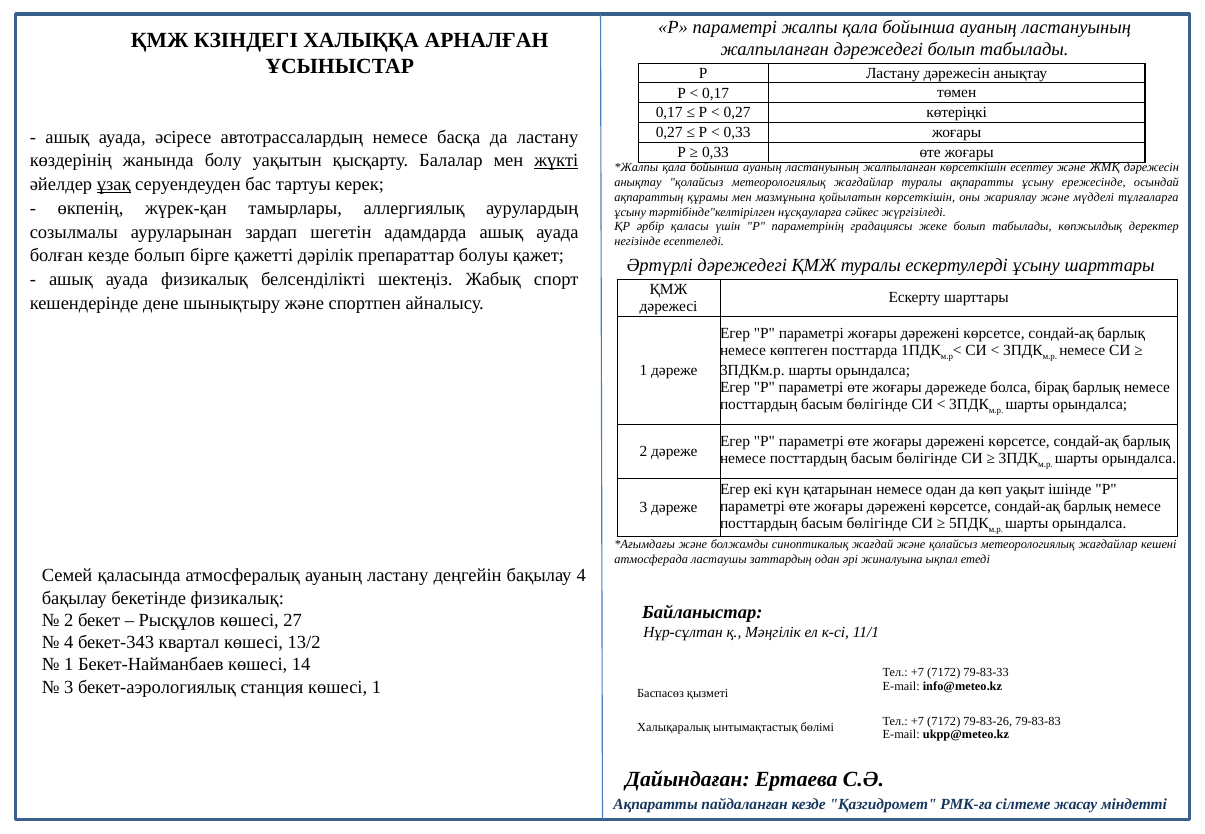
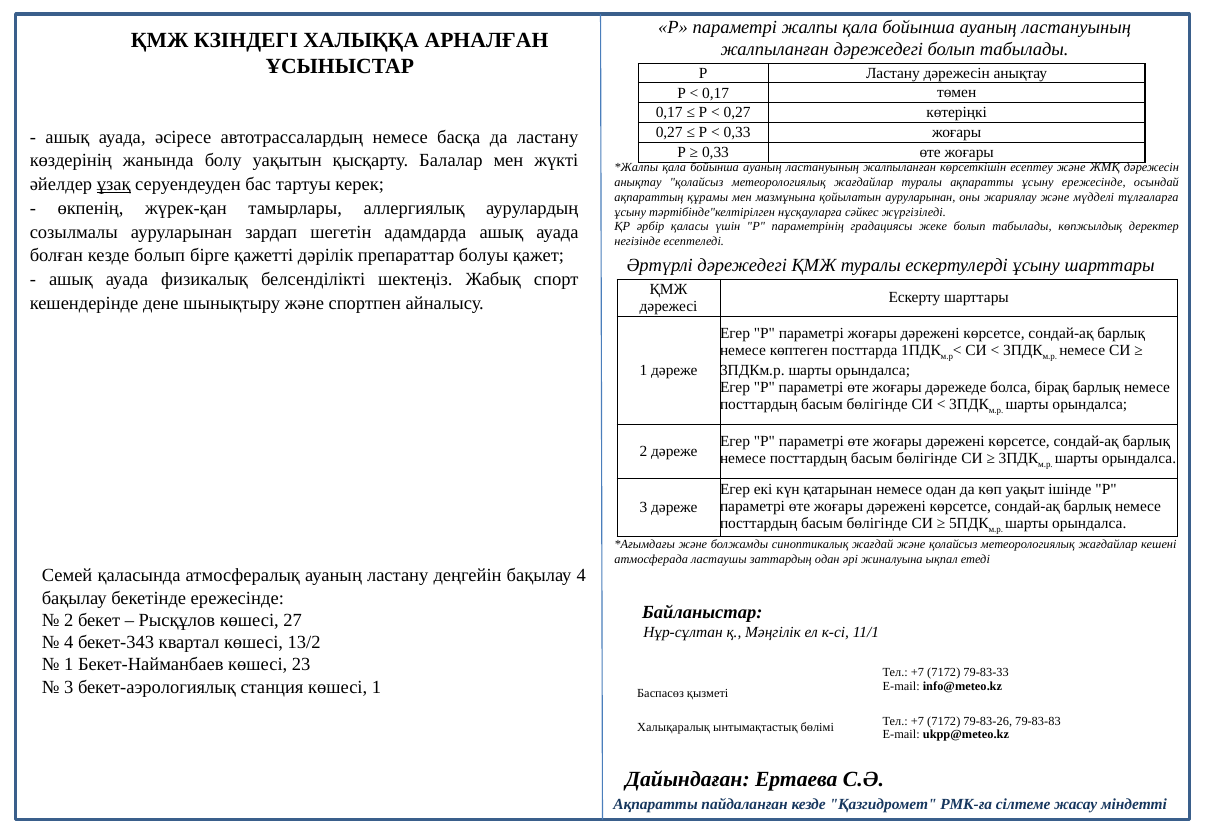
жүкті underline: present -> none
қойылатын көрсеткішін: көрсеткішін -> ауруларынан
бекетінде физикалық: физикалық -> ережесінде
14: 14 -> 23
